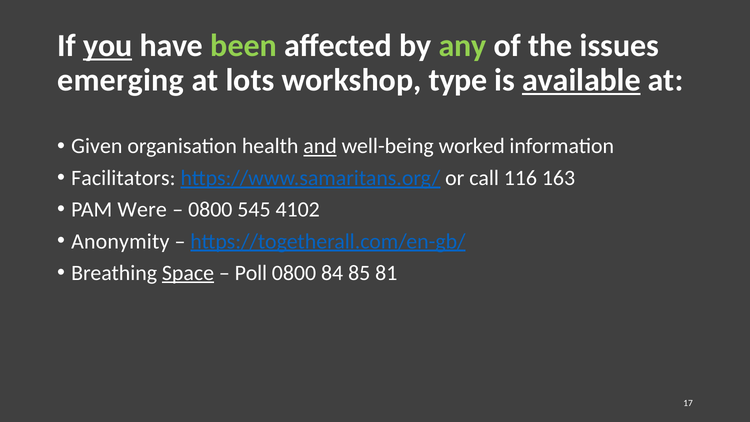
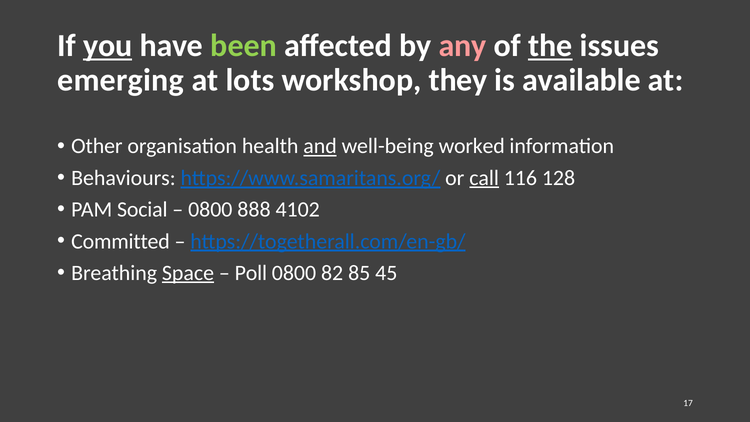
any colour: light green -> pink
the underline: none -> present
type: type -> they
available underline: present -> none
Given: Given -> Other
Facilitators: Facilitators -> Behaviours
call underline: none -> present
163: 163 -> 128
Were: Were -> Social
545: 545 -> 888
Anonymity: Anonymity -> Committed
84: 84 -> 82
81: 81 -> 45
